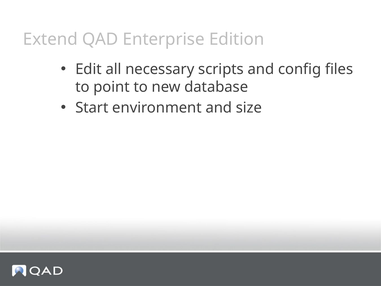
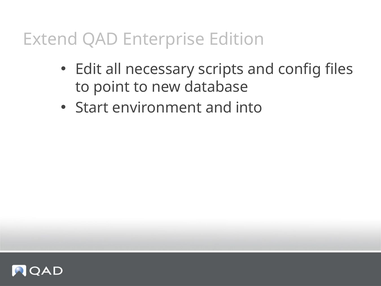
size: size -> into
